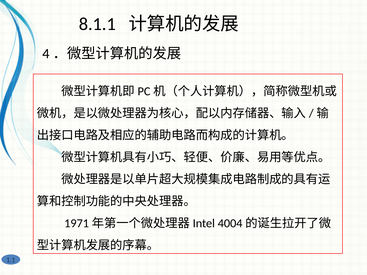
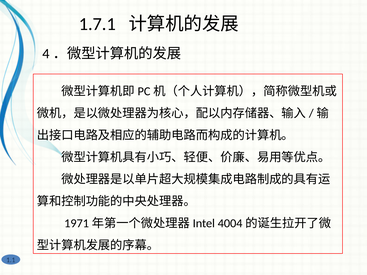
8.1.1: 8.1.1 -> 1.7.1
